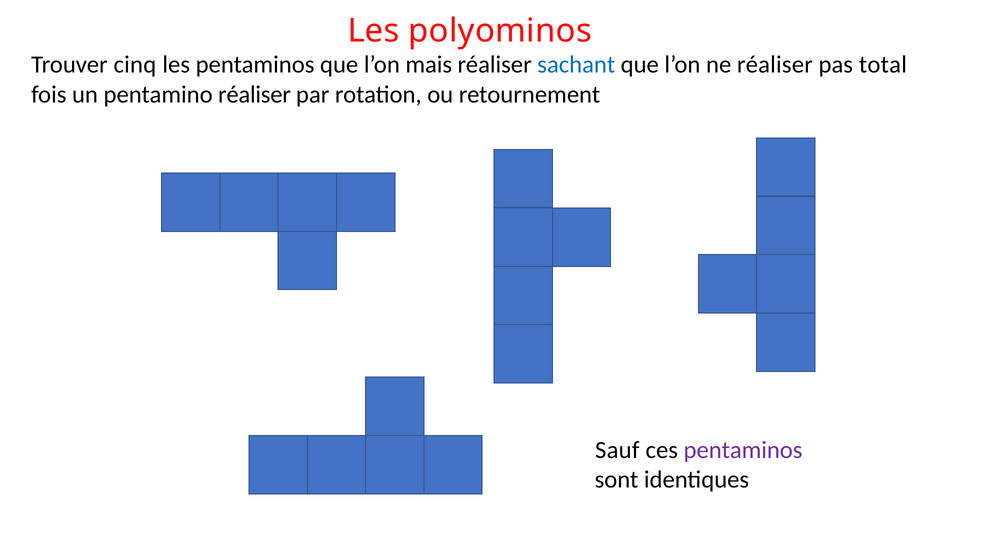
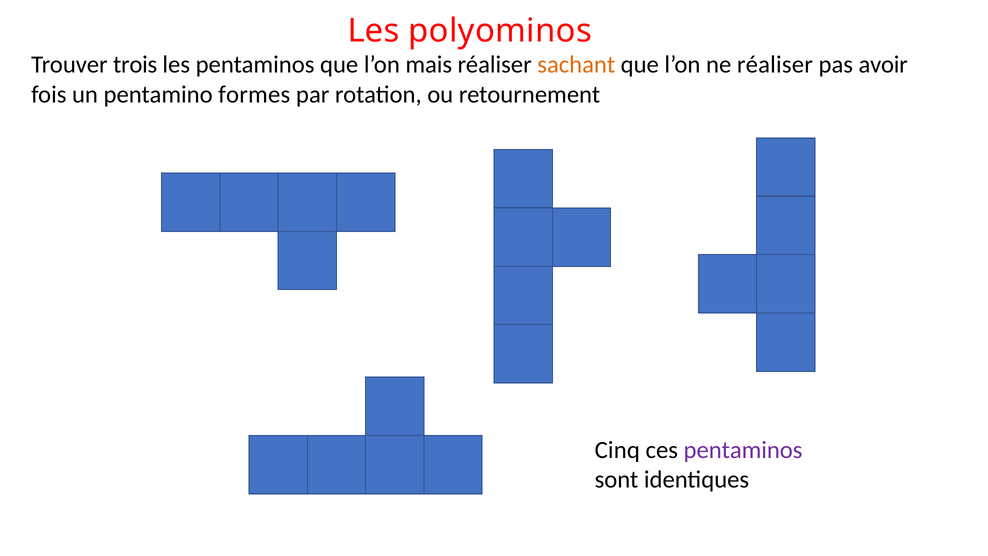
cinq: cinq -> trois
sachant colour: blue -> orange
total: total -> avoir
pentamino réaliser: réaliser -> formes
Sauf: Sauf -> Cinq
